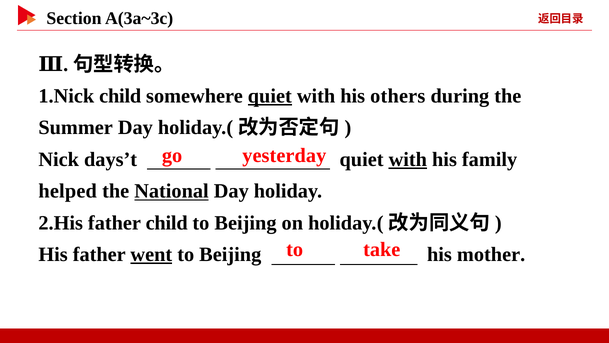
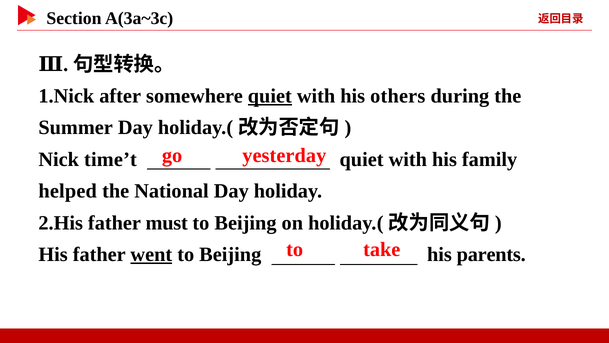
1.Nick child: child -> after
days’t: days’t -> time’t
with at (408, 159) underline: present -> none
National underline: present -> none
father child: child -> must
mother: mother -> parents
